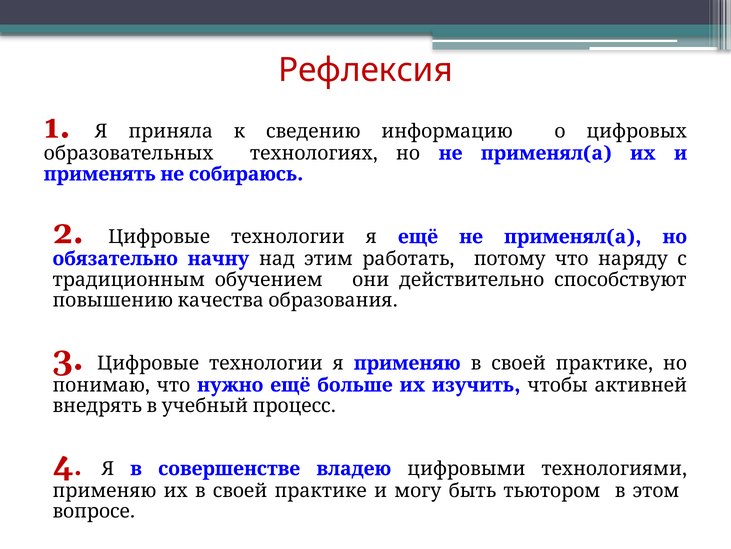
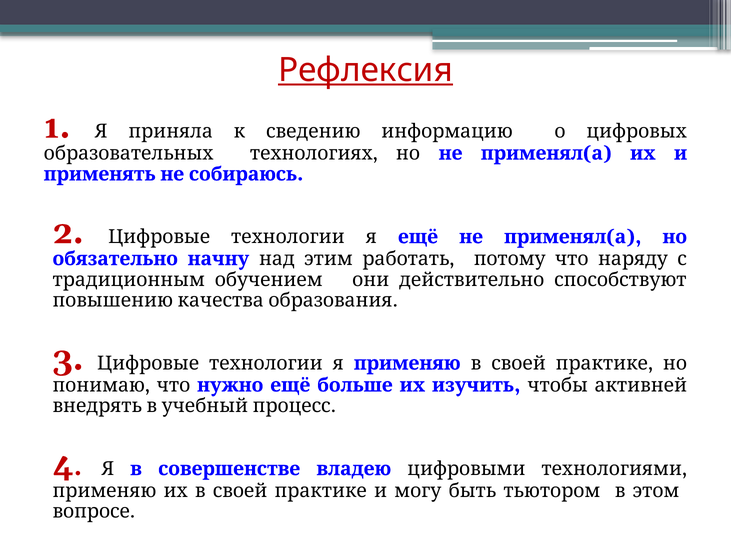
Рефлексия underline: none -> present
